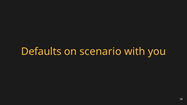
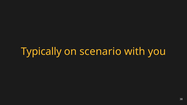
Defaults: Defaults -> Typically
